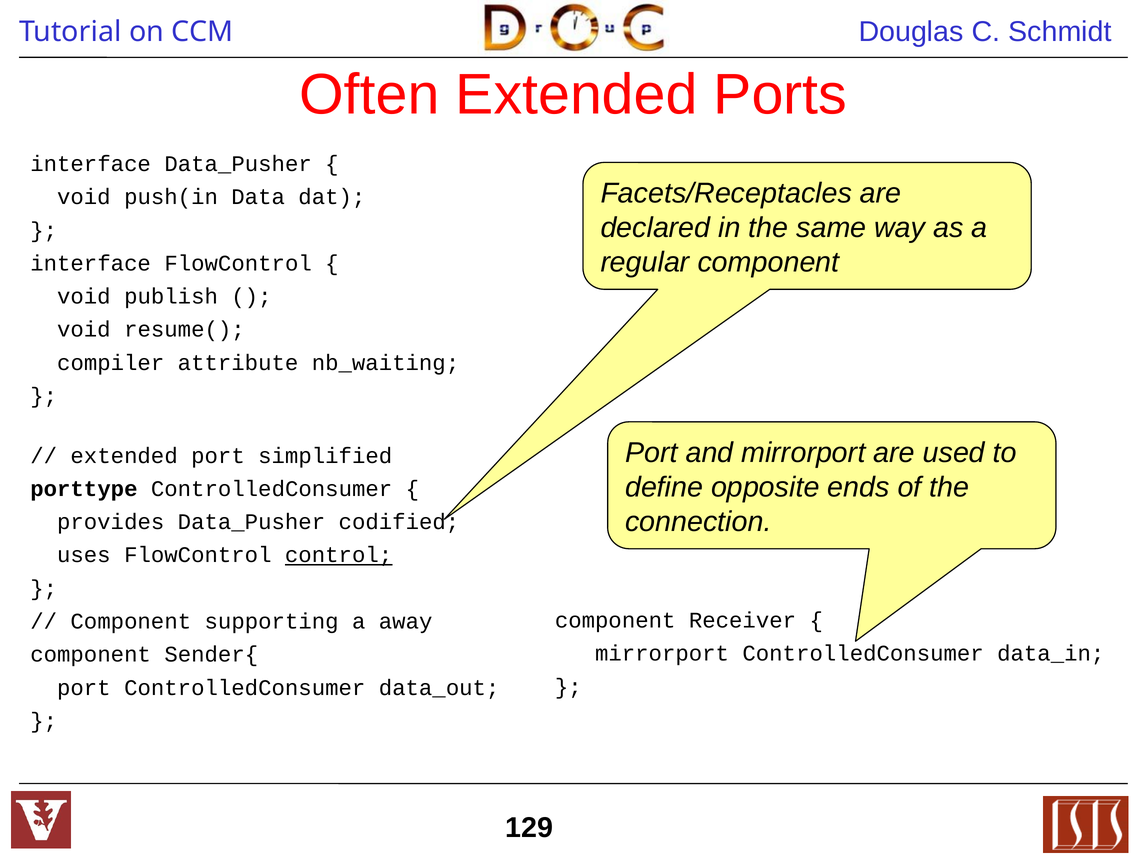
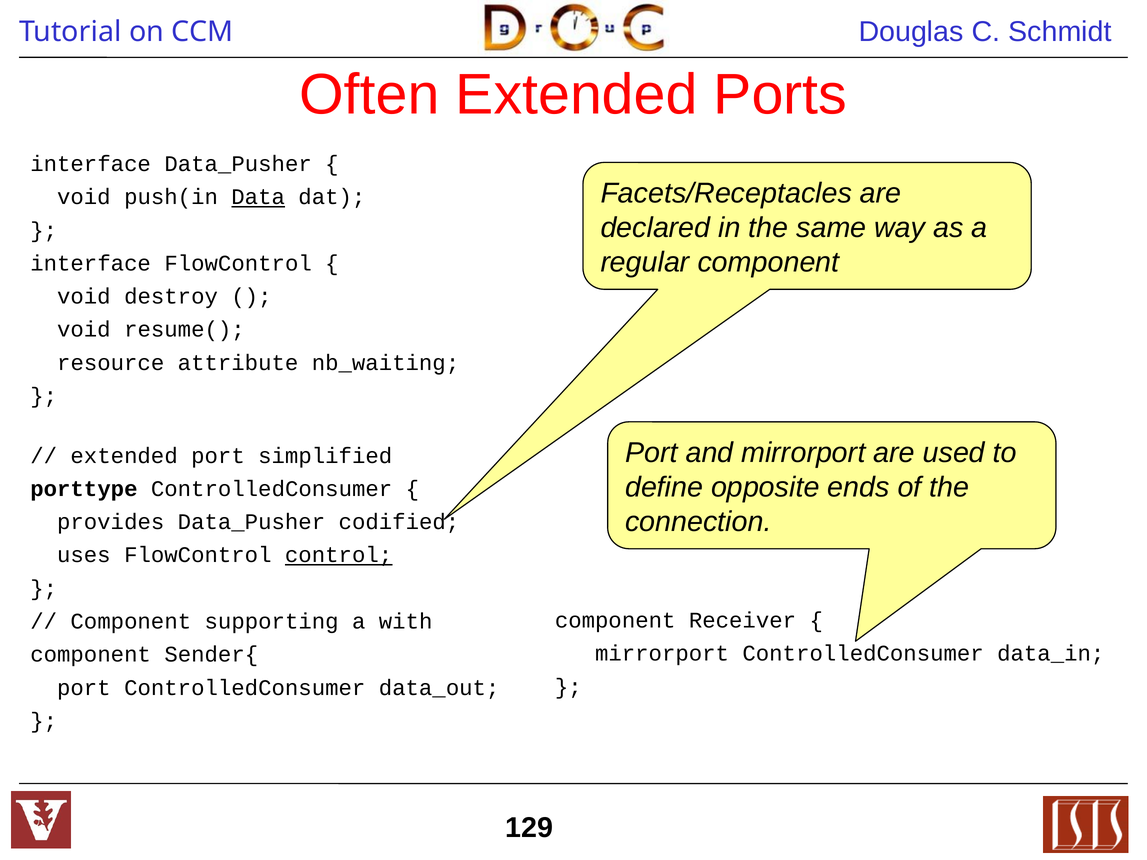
Data underline: none -> present
publish: publish -> destroy
compiler: compiler -> resource
away: away -> with
